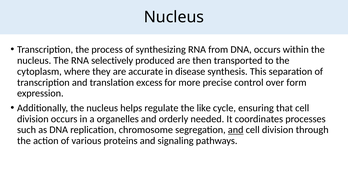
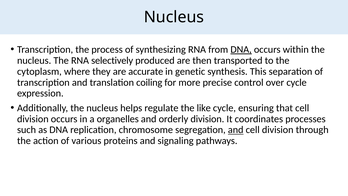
DNA at (241, 49) underline: none -> present
disease: disease -> genetic
excess: excess -> coiling
over form: form -> cycle
orderly needed: needed -> division
